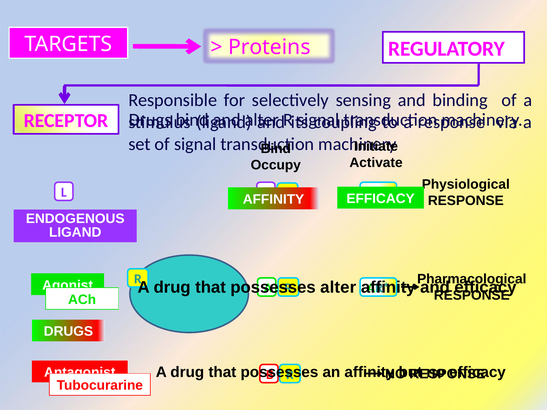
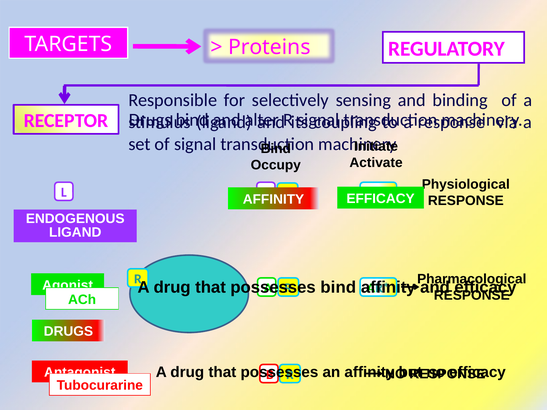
alter at (338, 287): alter -> bind
